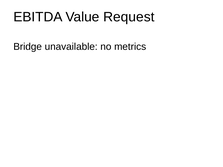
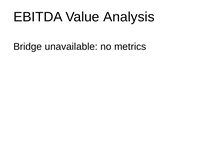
Request: Request -> Analysis
